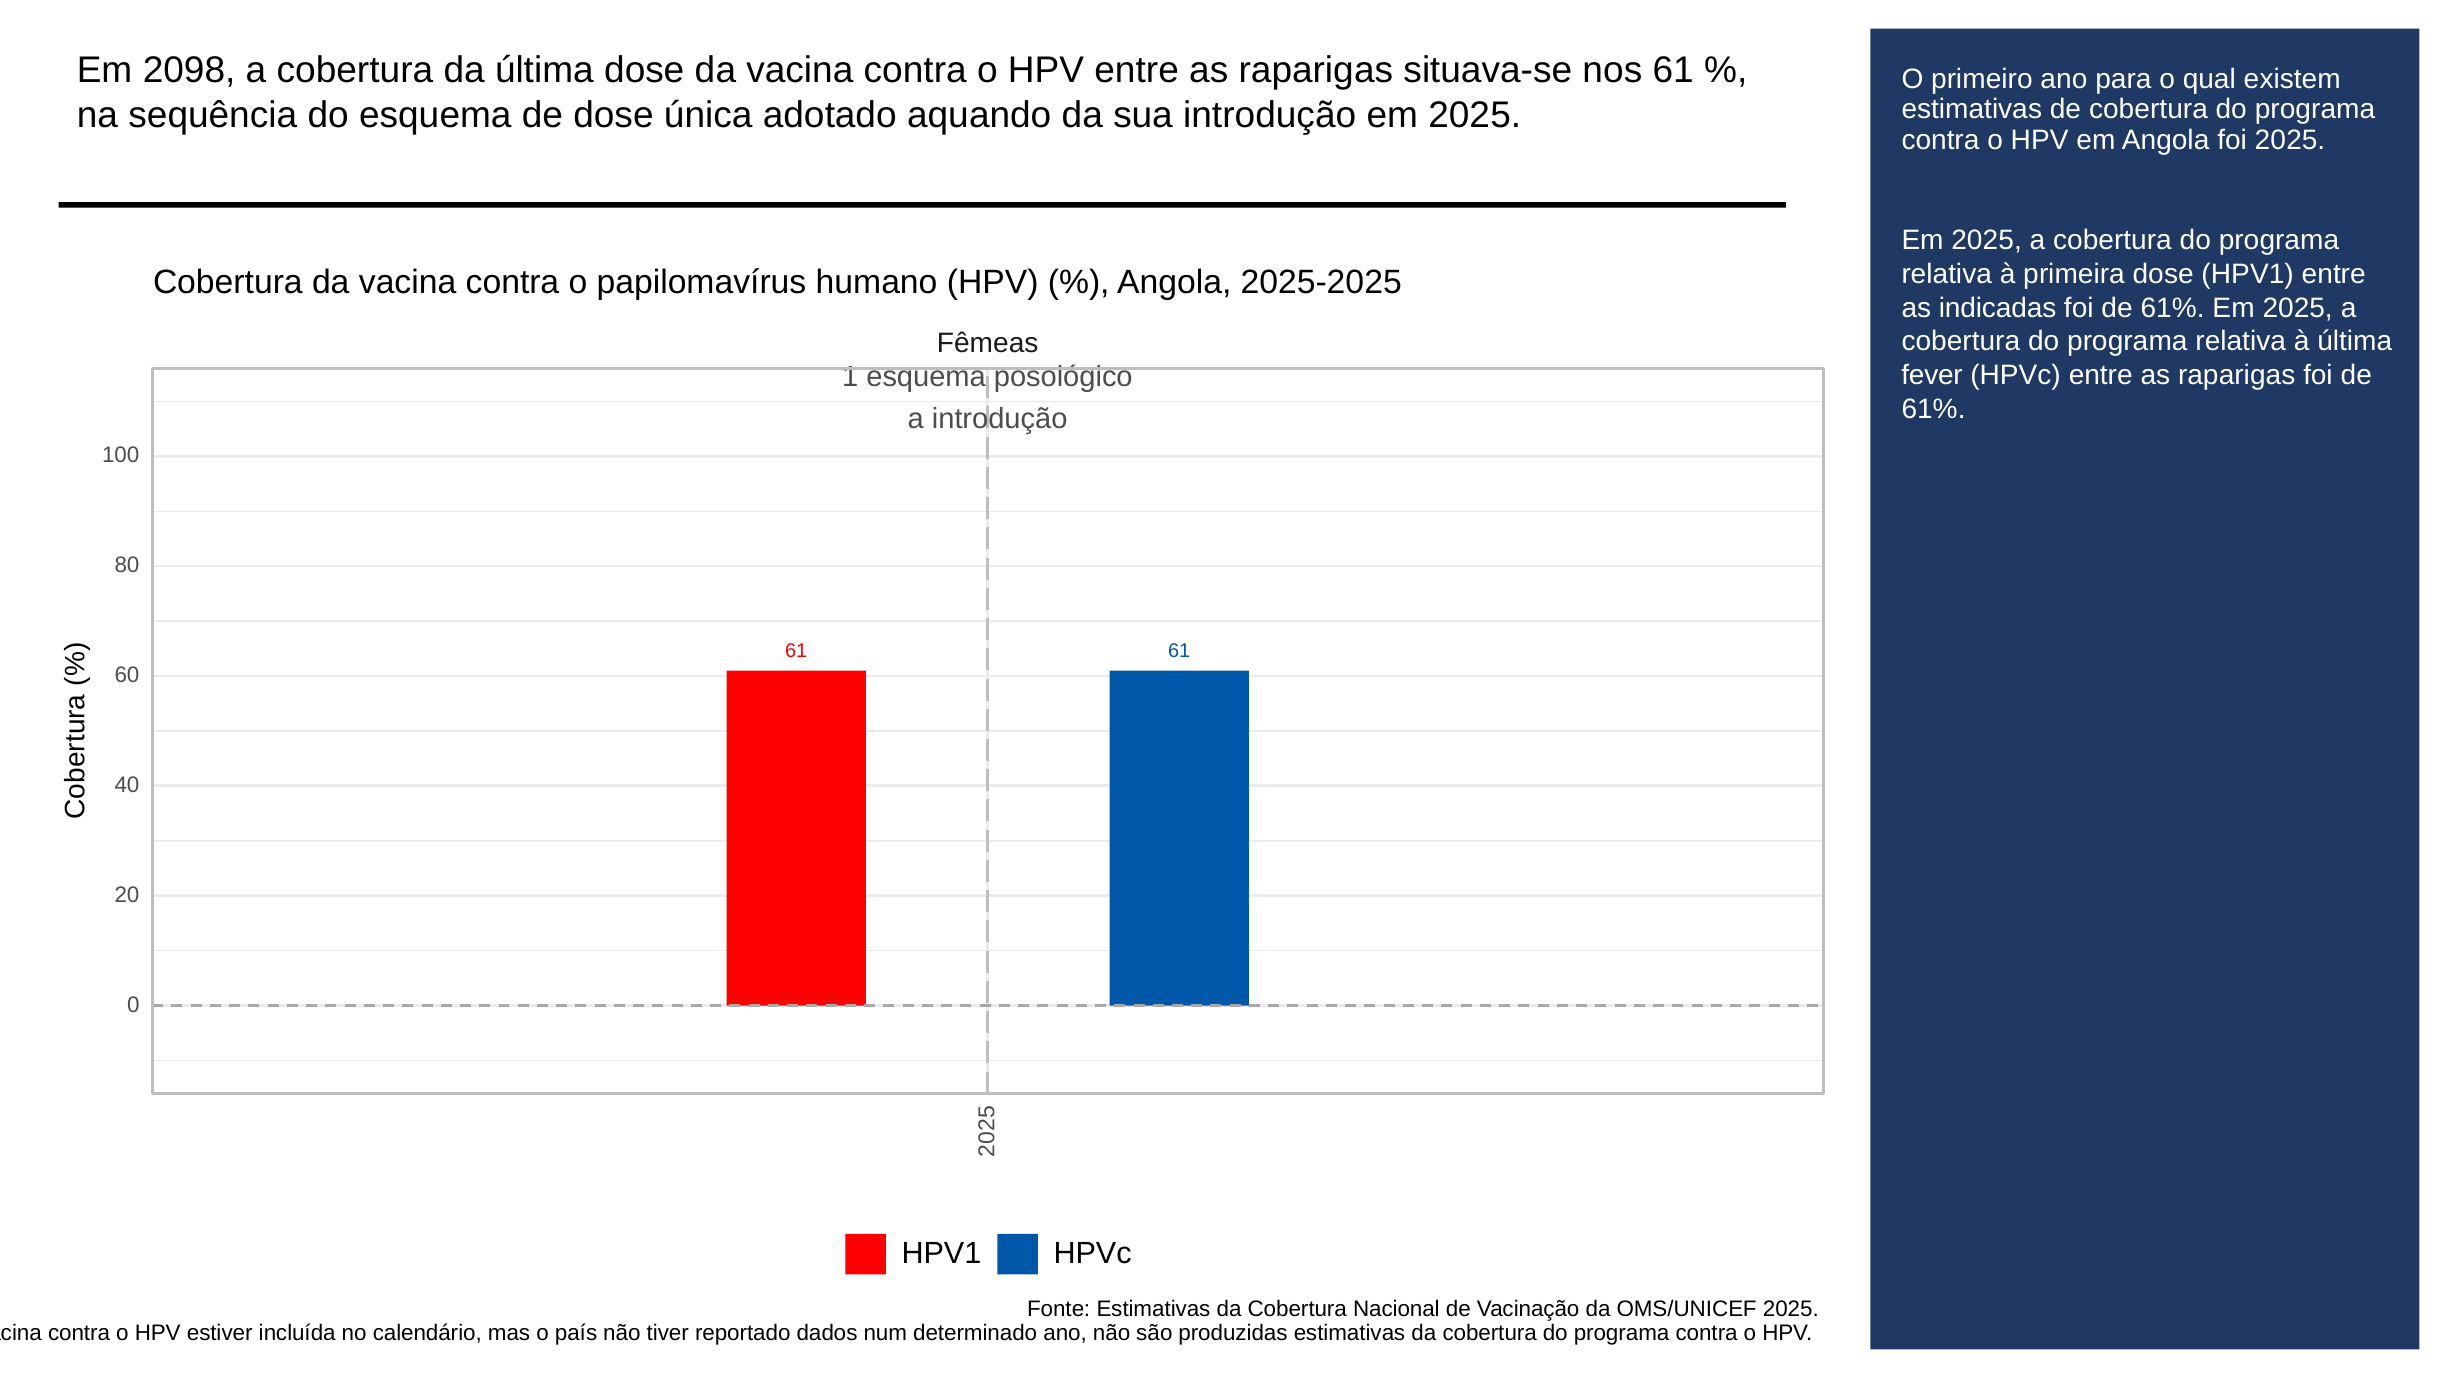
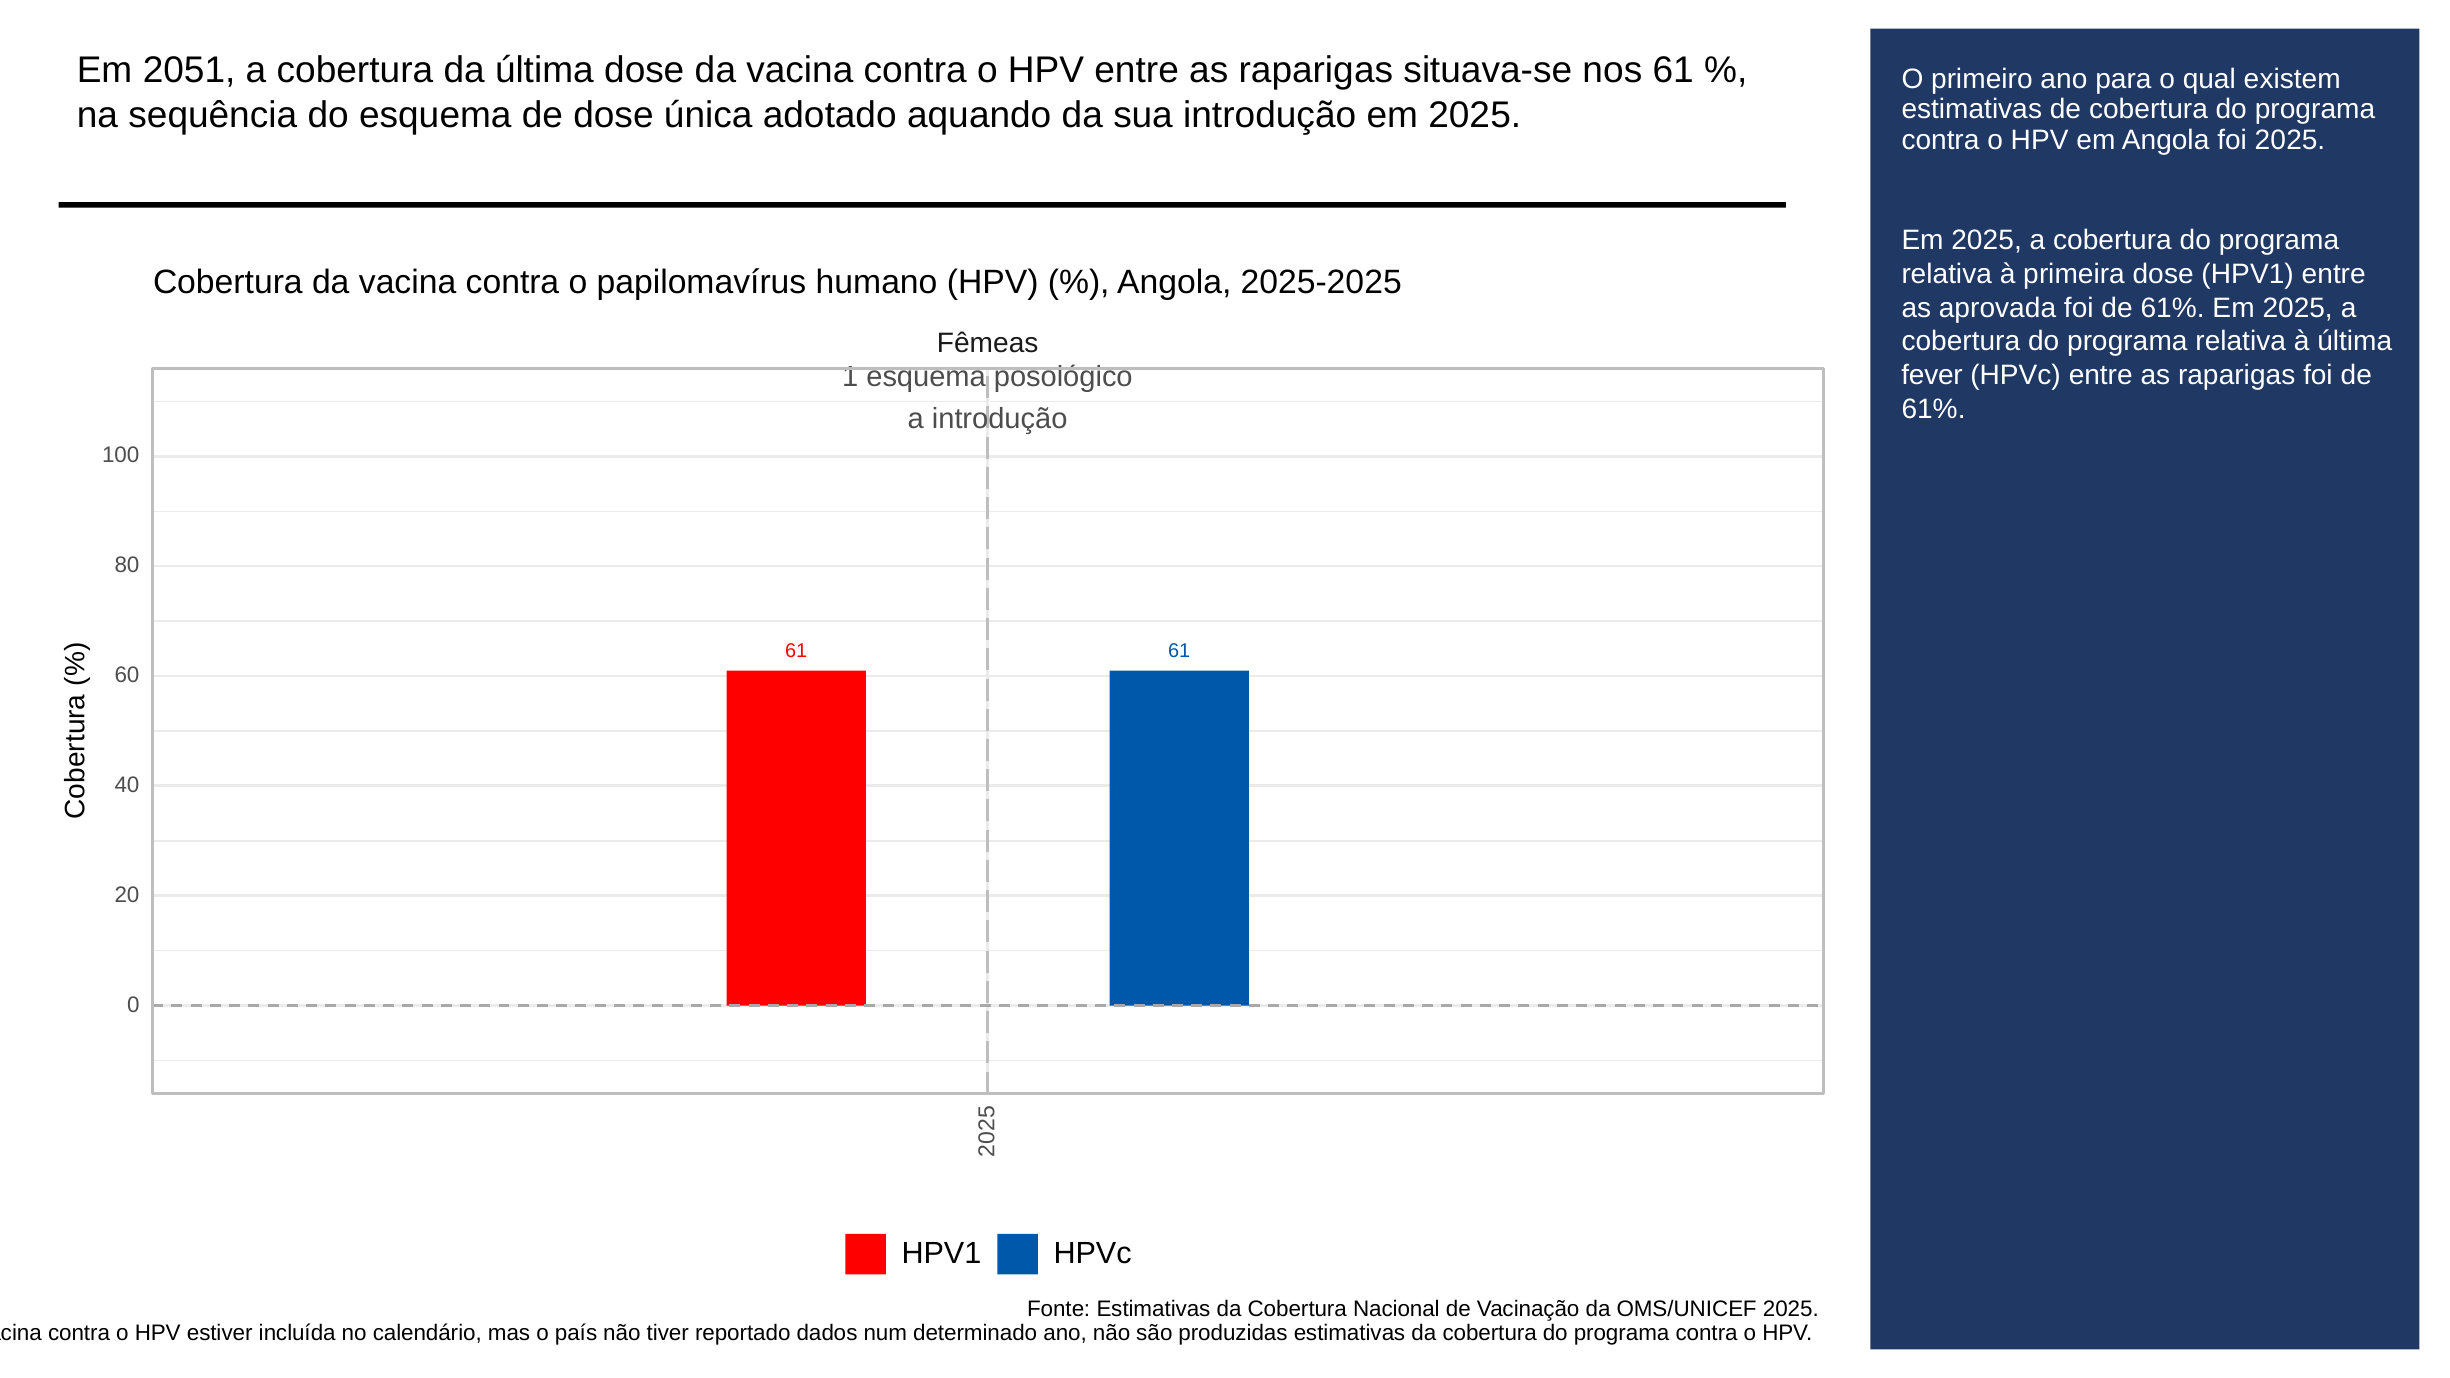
2098: 2098 -> 2051
indicadas: indicadas -> aprovada
